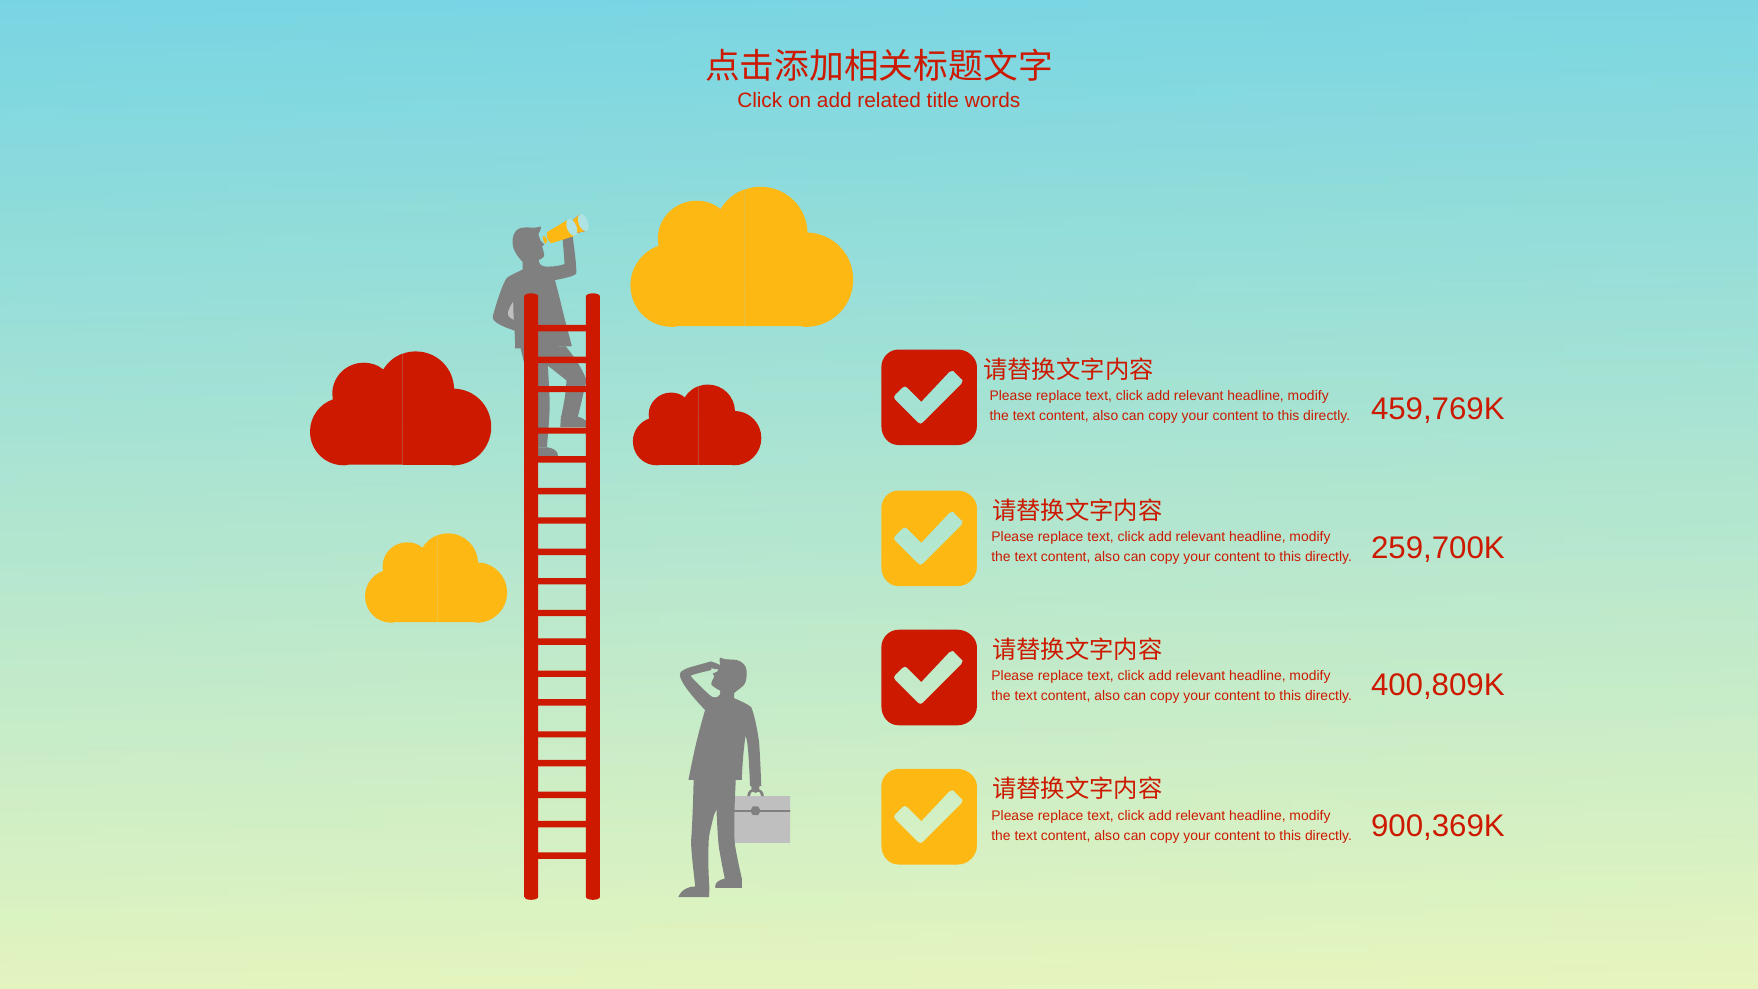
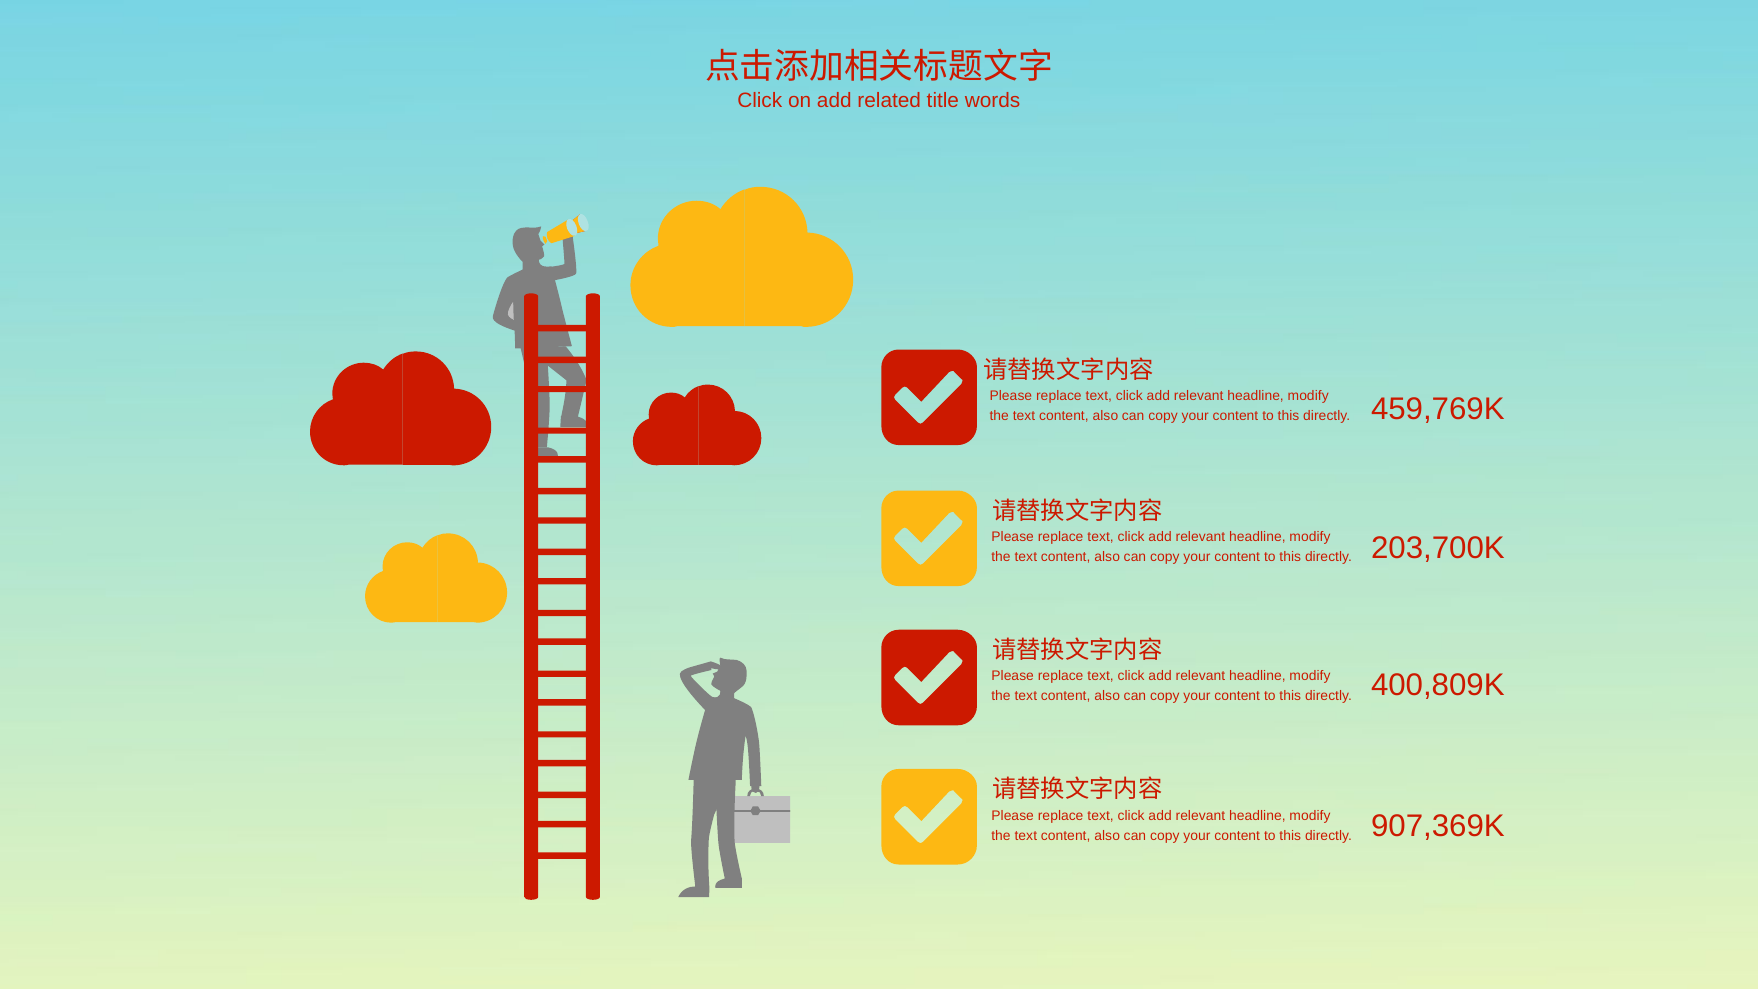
259,700K: 259,700K -> 203,700K
900,369K: 900,369K -> 907,369K
